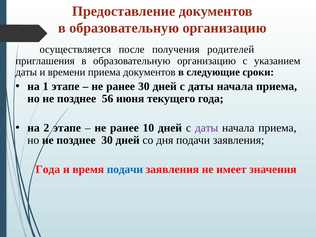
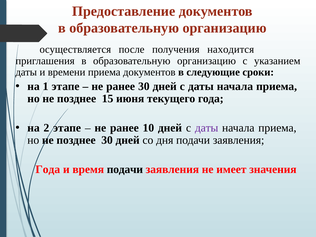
родителей: родителей -> находится
56: 56 -> 15
подачи at (125, 169) colour: blue -> black
